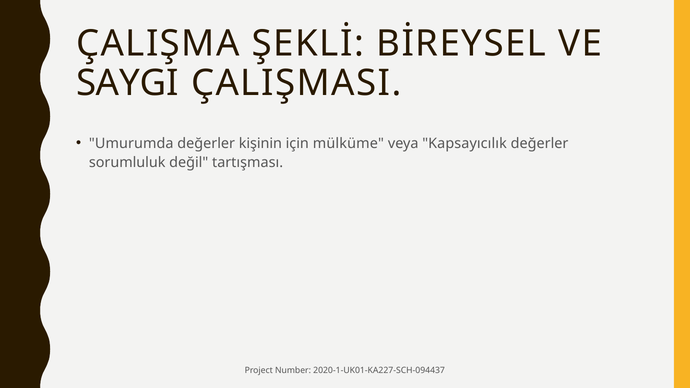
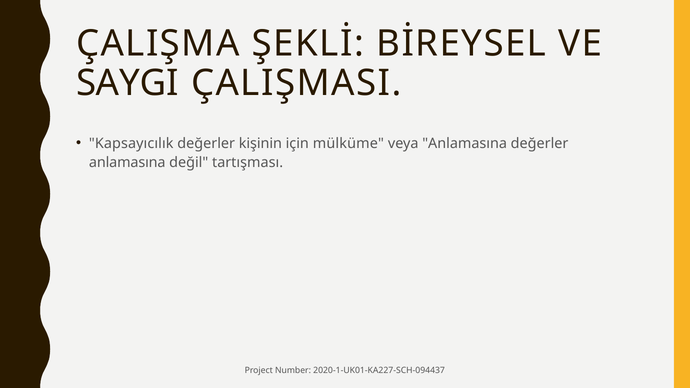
Umurumda: Umurumda -> Kapsayıcılık
veya Kapsayıcılık: Kapsayıcılık -> Anlamasına
sorumluluk at (127, 162): sorumluluk -> anlamasına
